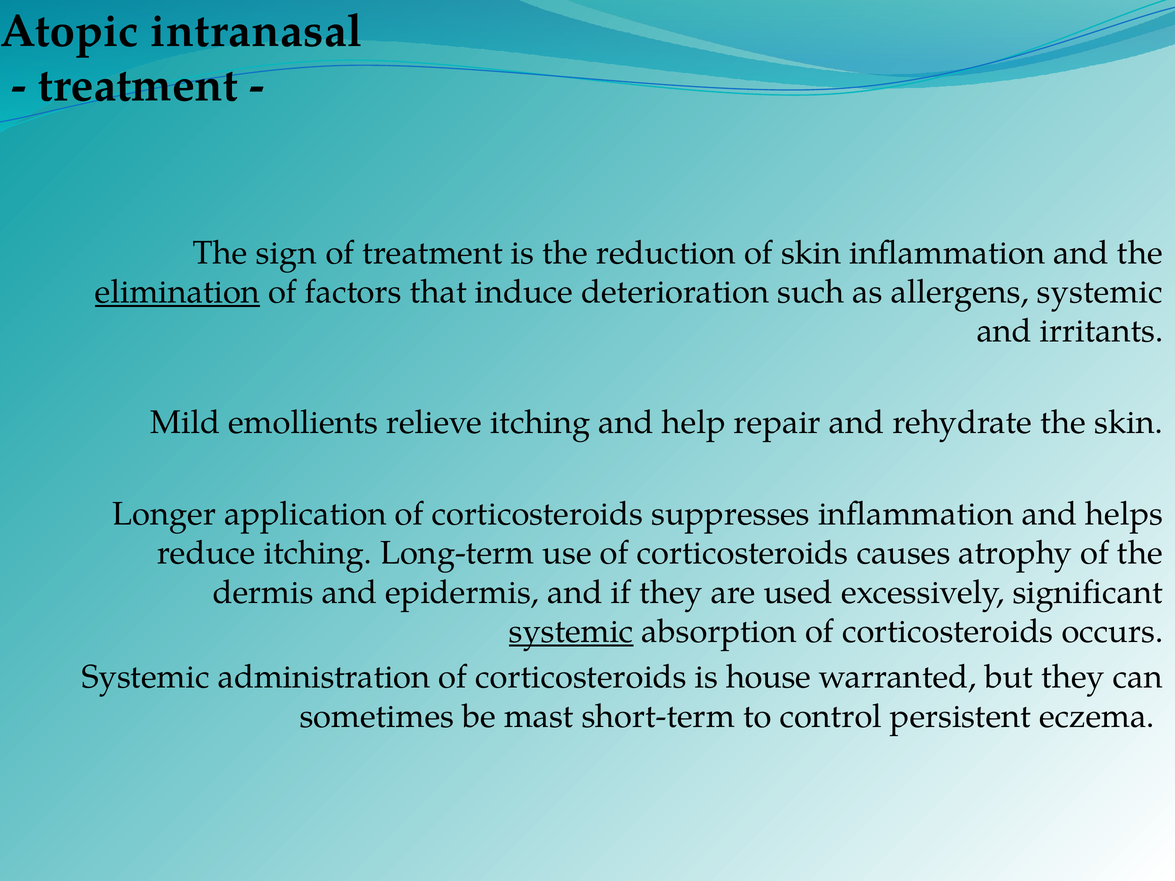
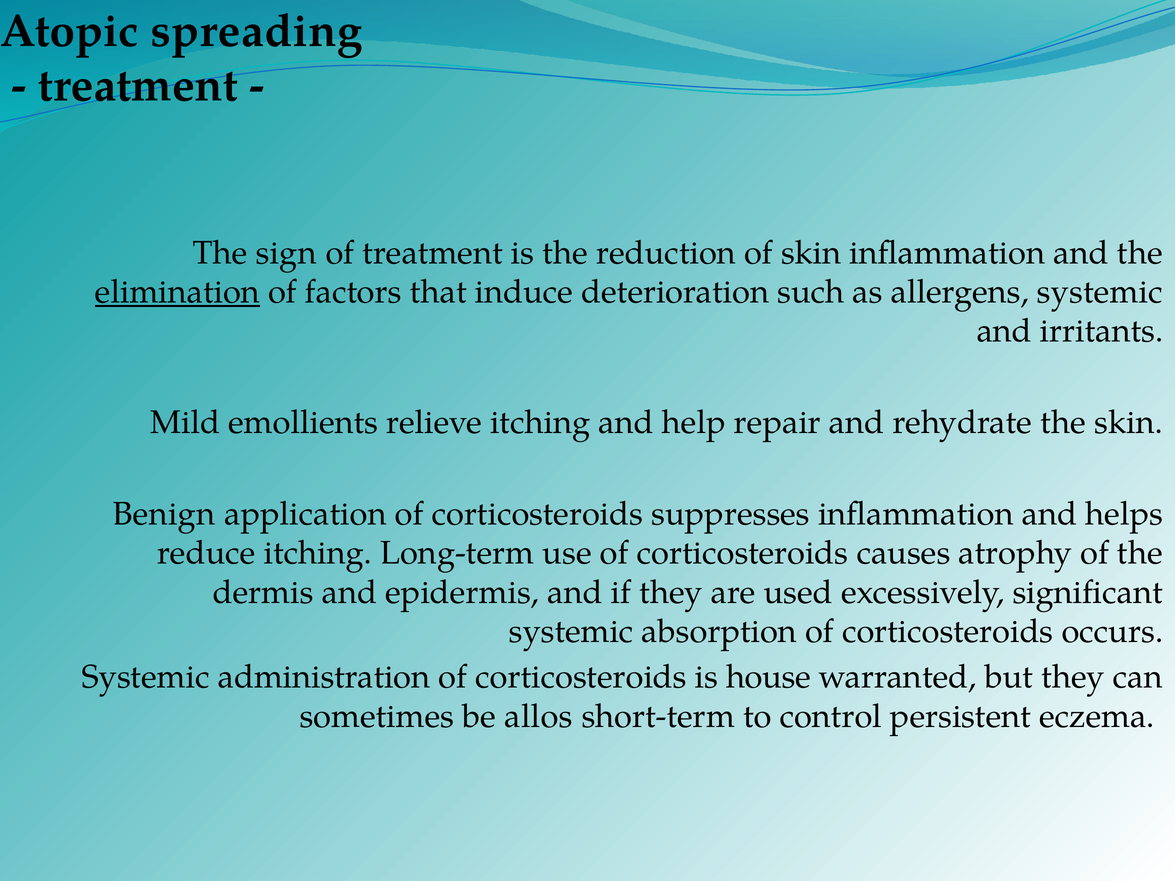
intranasal: intranasal -> spreading
Longer: Longer -> Benign
systemic at (571, 632) underline: present -> none
mast: mast -> allos
